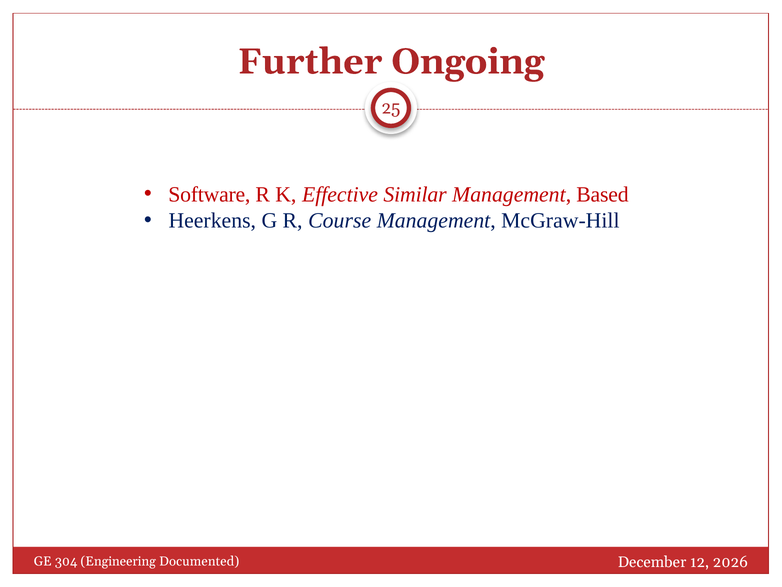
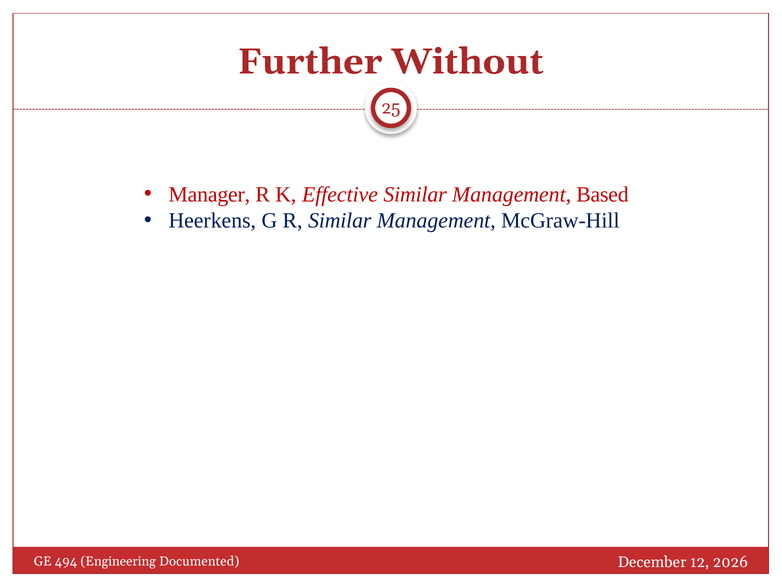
Ongoing: Ongoing -> Without
Software: Software -> Manager
R Course: Course -> Similar
304: 304 -> 494
